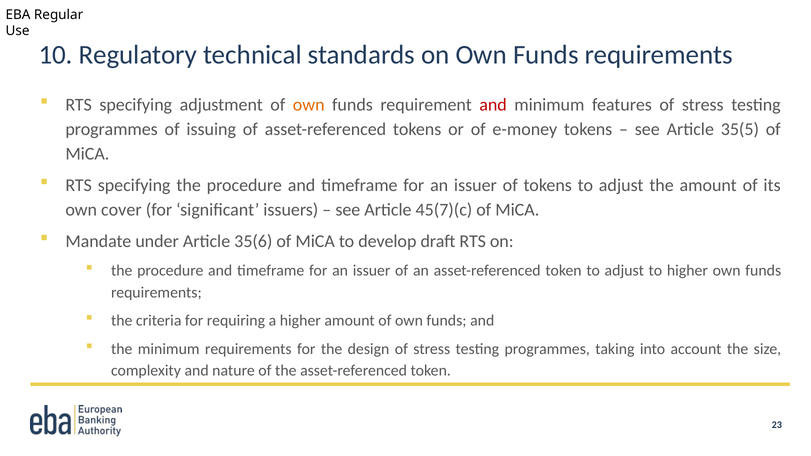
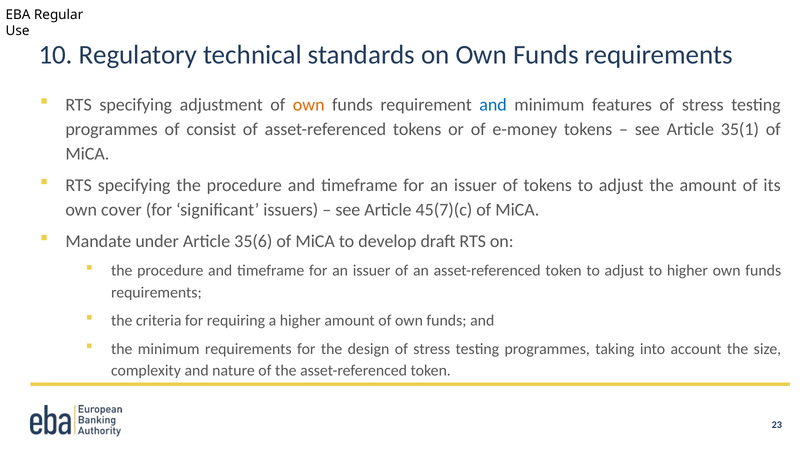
and at (493, 105) colour: red -> blue
issuing: issuing -> consist
35(5: 35(5 -> 35(1
